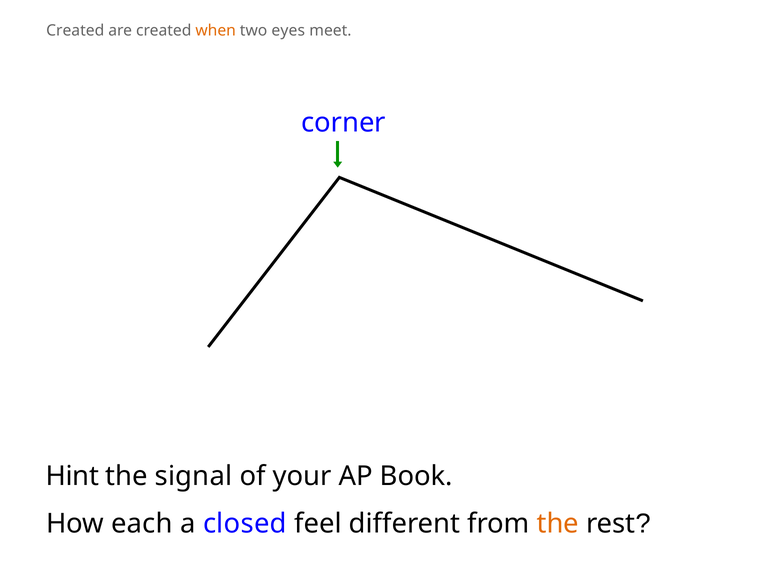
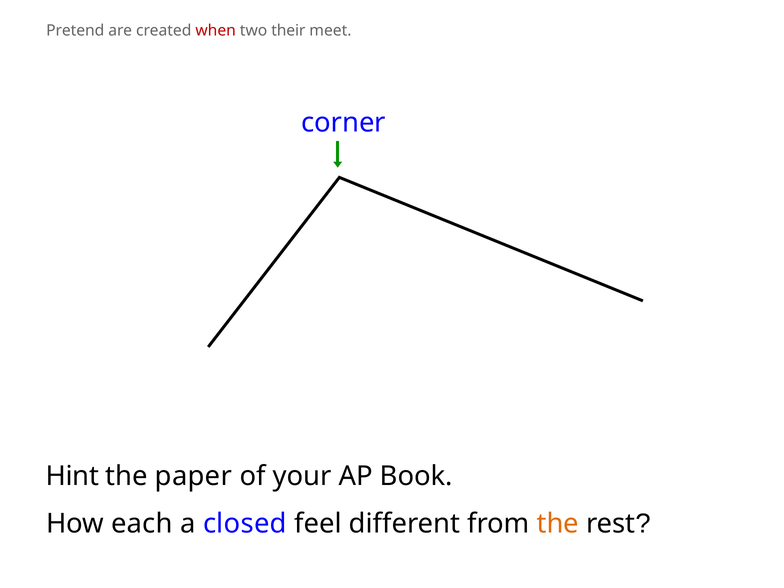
Created at (75, 31): Created -> Pretend
when colour: orange -> red
eyes: eyes -> their
signal: signal -> paper
